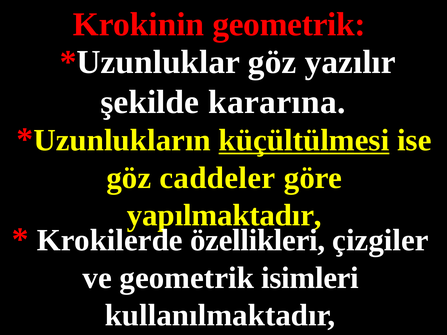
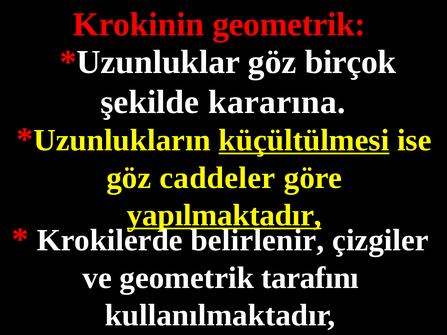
yazılır: yazılır -> birçok
yapılmaktadır underline: none -> present
özellikleri: özellikleri -> belirlenir
isimleri: isimleri -> tarafını
